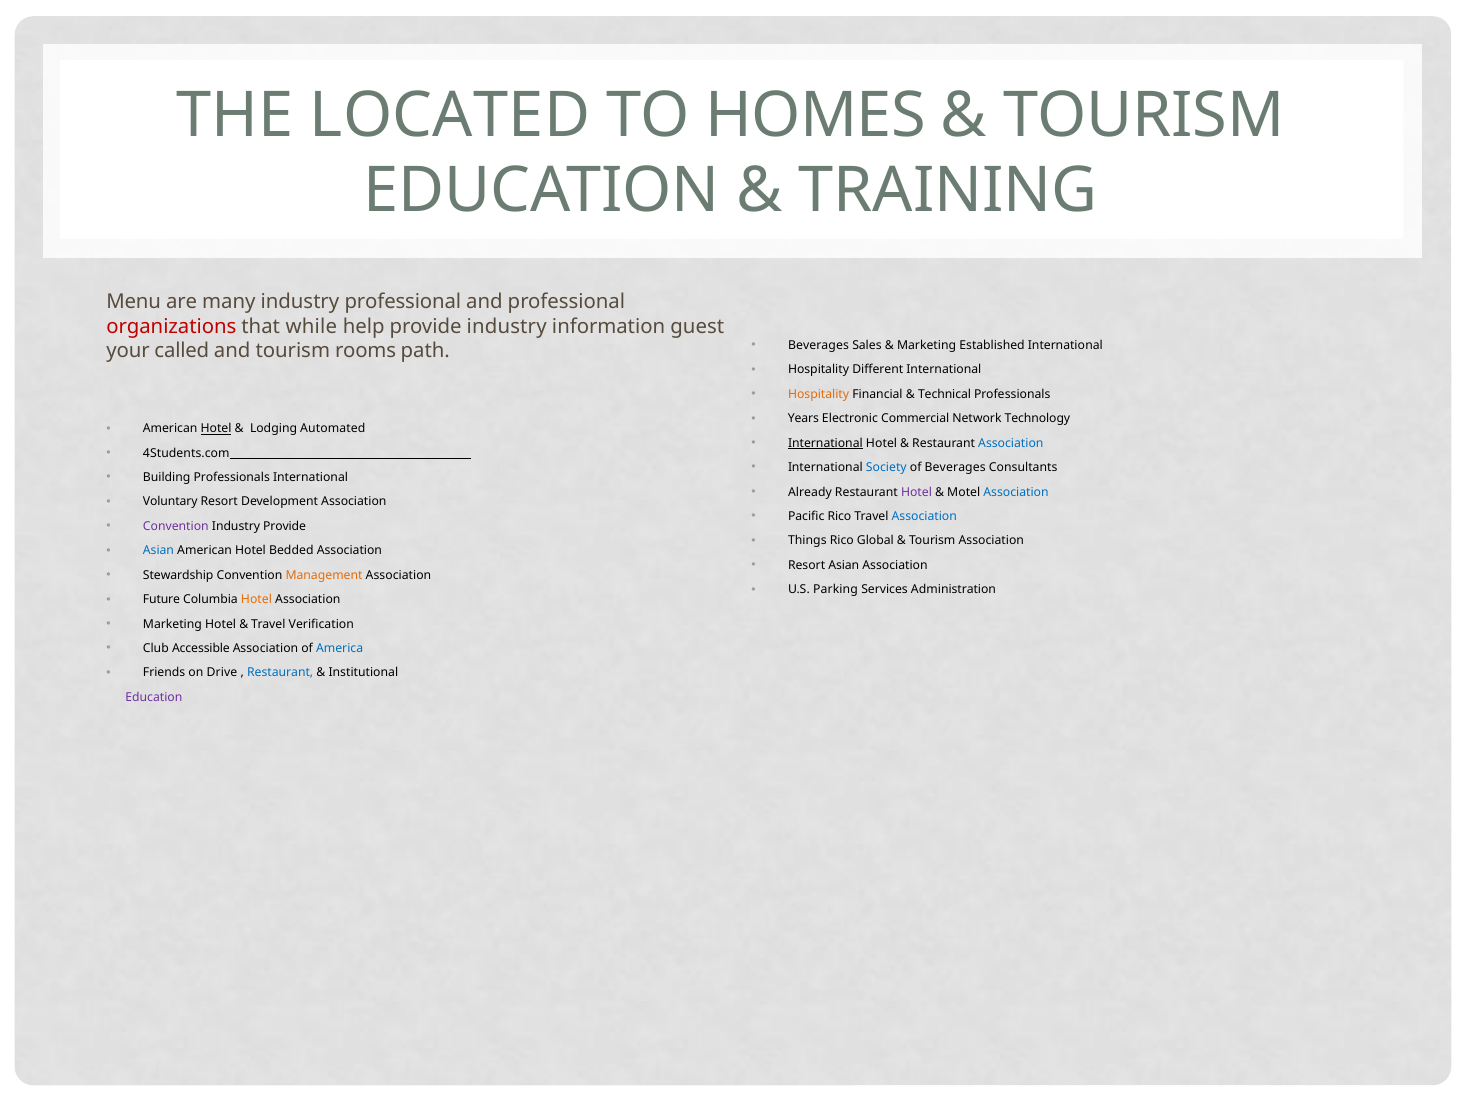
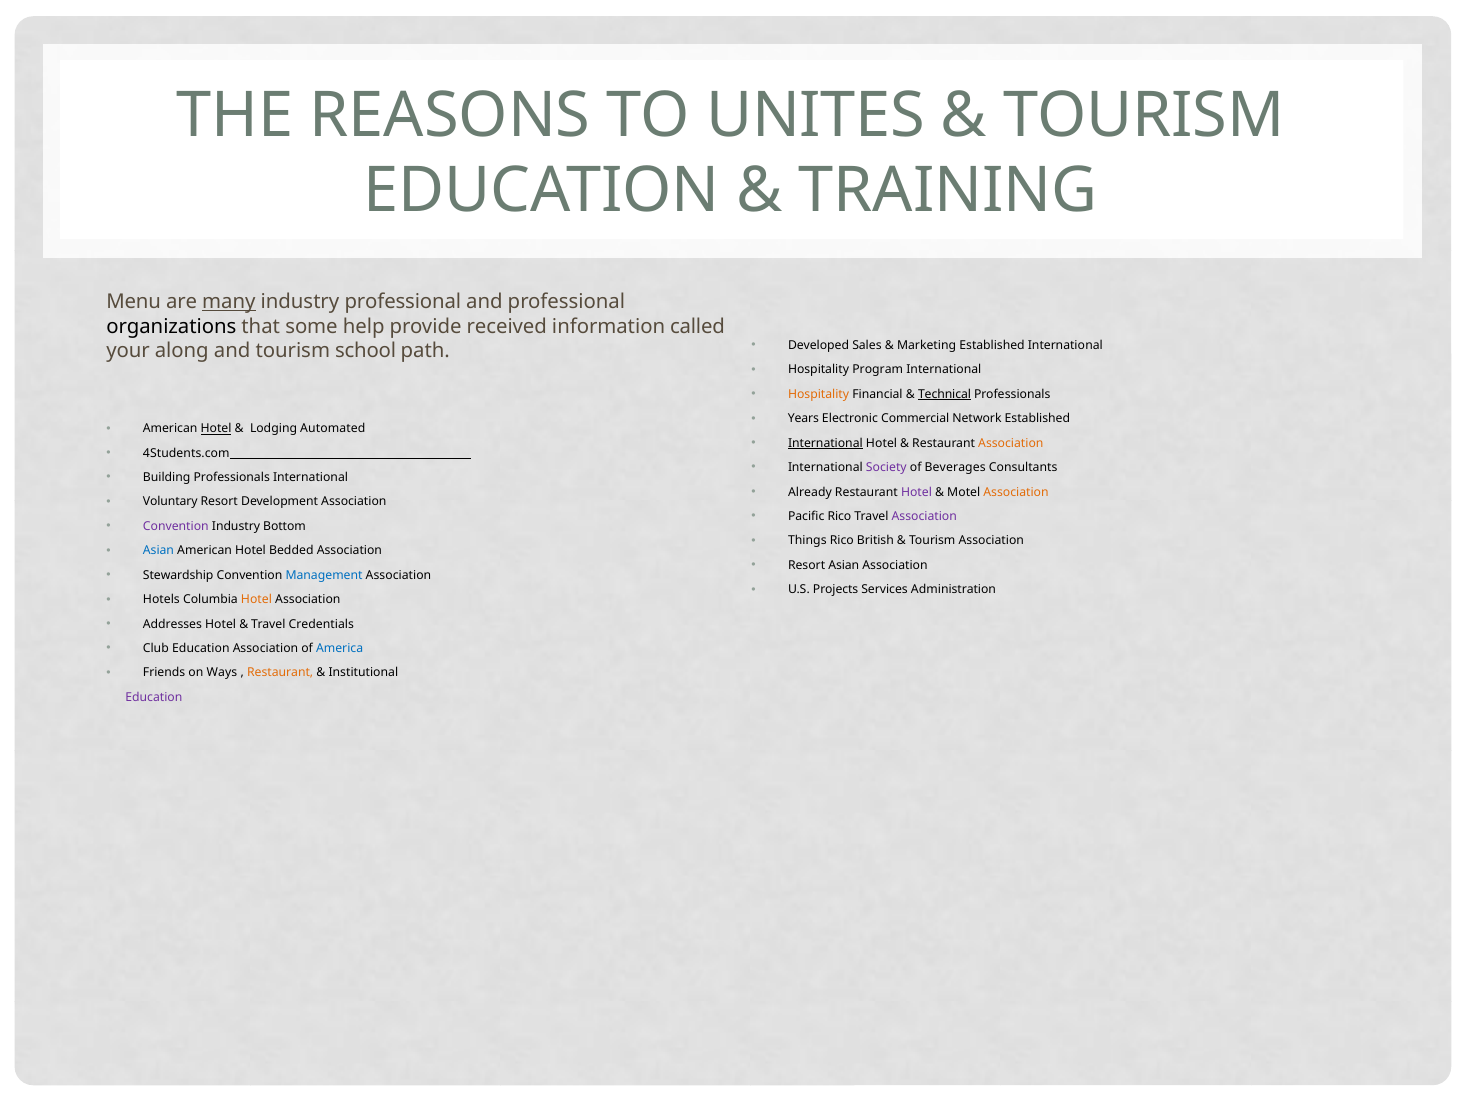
LOCATED: LOCATED -> REASONS
HOMES: HOMES -> UNITES
many underline: none -> present
organizations colour: red -> black
while: while -> some
provide industry: industry -> received
guest: guest -> called
Beverages at (818, 345): Beverages -> Developed
called: called -> along
rooms: rooms -> school
Different: Different -> Program
Technical underline: none -> present
Network Technology: Technology -> Established
Association at (1011, 443) colour: blue -> orange
Society colour: blue -> purple
Association at (1016, 492) colour: blue -> orange
Association at (924, 516) colour: blue -> purple
Industry Provide: Provide -> Bottom
Global: Global -> British
Management colour: orange -> blue
Parking: Parking -> Projects
Future: Future -> Hotels
Marketing at (172, 624): Marketing -> Addresses
Verification: Verification -> Credentials
Club Accessible: Accessible -> Education
Drive: Drive -> Ways
Restaurant at (280, 673) colour: blue -> orange
